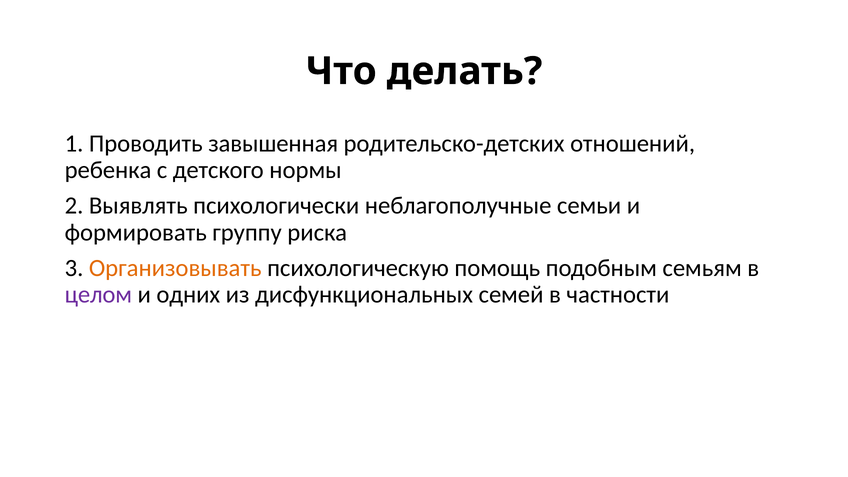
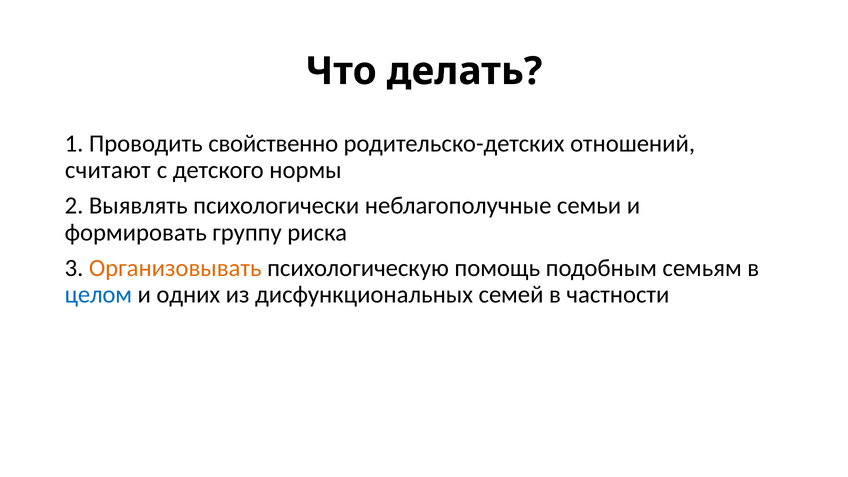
завышенная: завышенная -> свойственно
ребенка: ребенка -> считают
целом colour: purple -> blue
